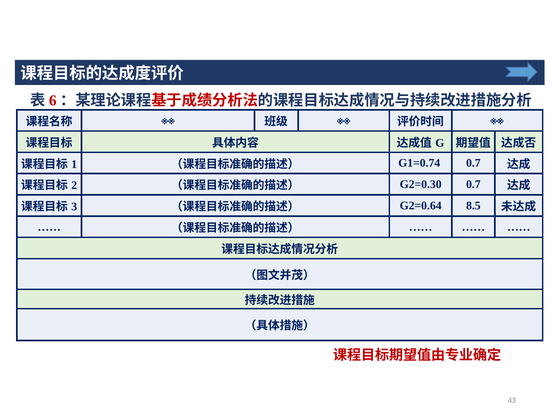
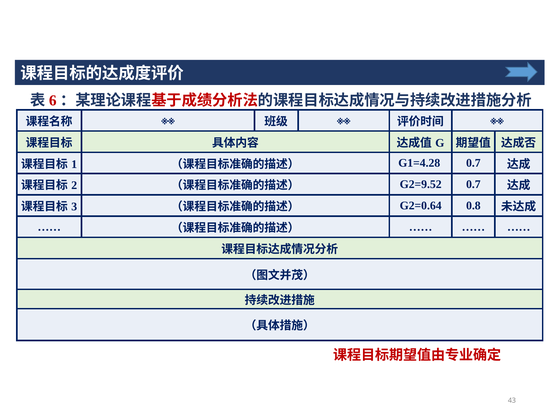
G1=0.74: G1=0.74 -> G1=4.28
G2=0.30: G2=0.30 -> G2=9.52
8.5: 8.5 -> 0.8
